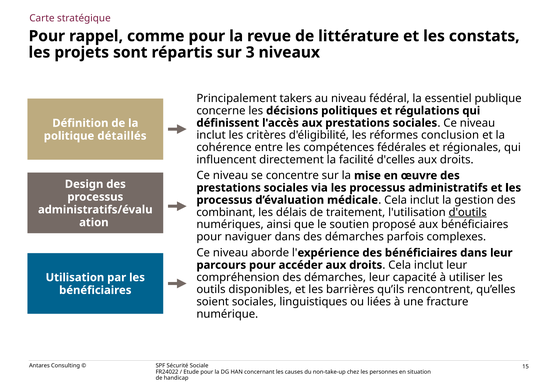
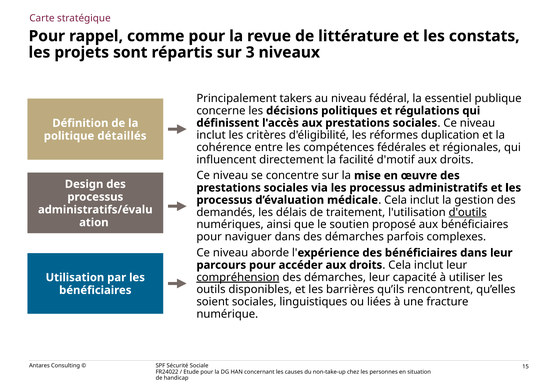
conclusion: conclusion -> duplication
d'celles: d'celles -> d'motif
combinant: combinant -> demandés
compréhension underline: none -> present
